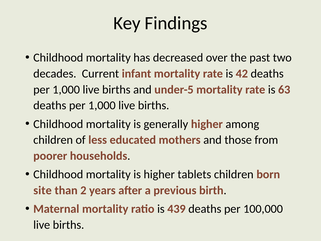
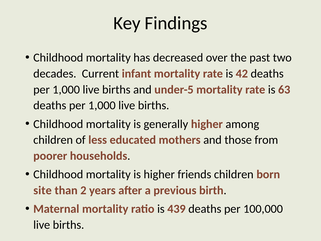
tablets: tablets -> friends
